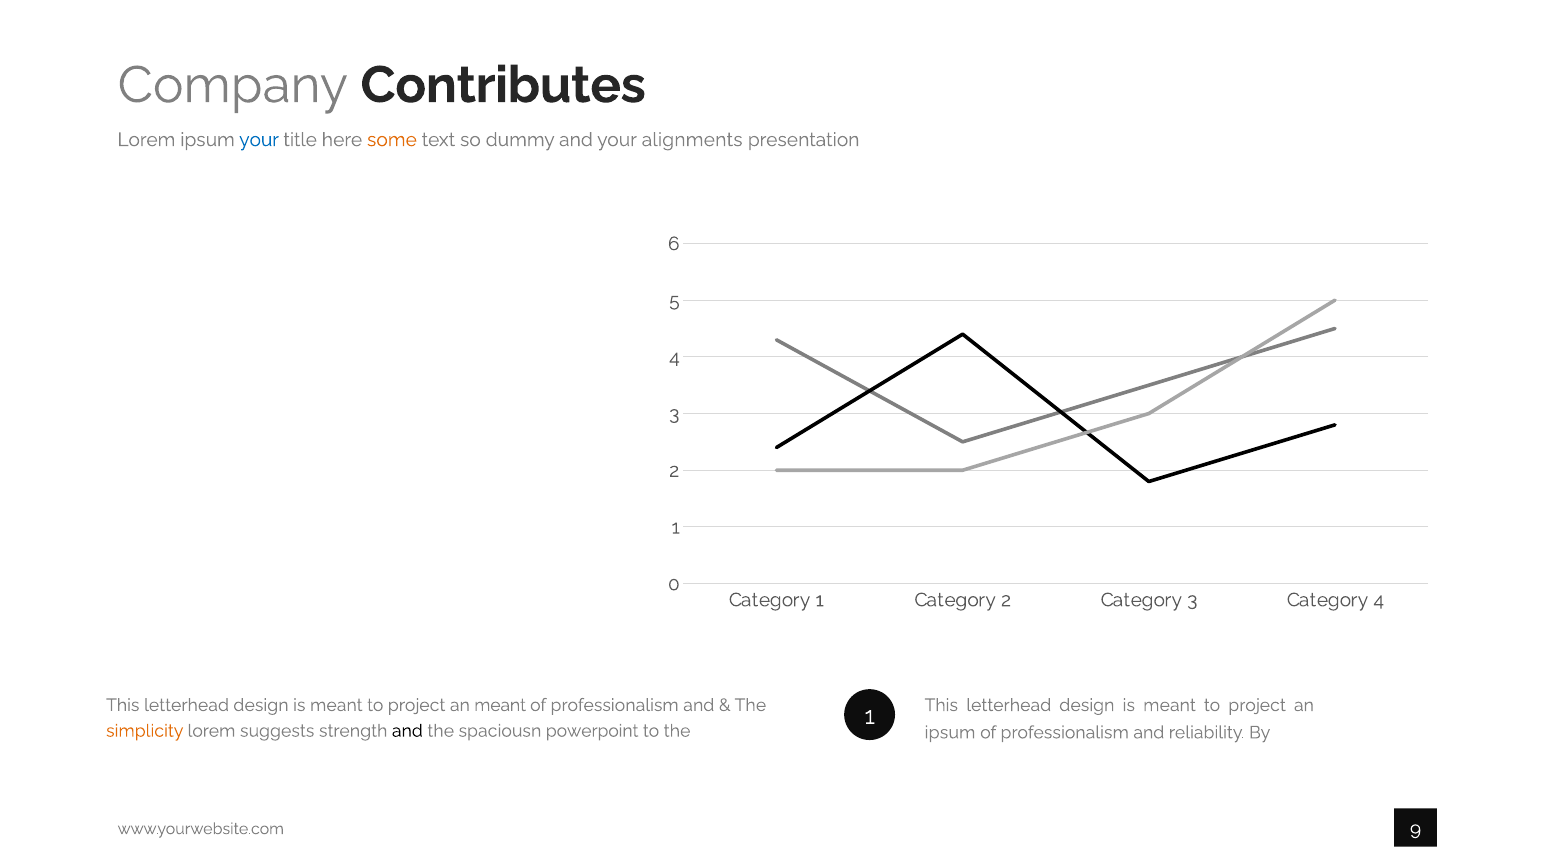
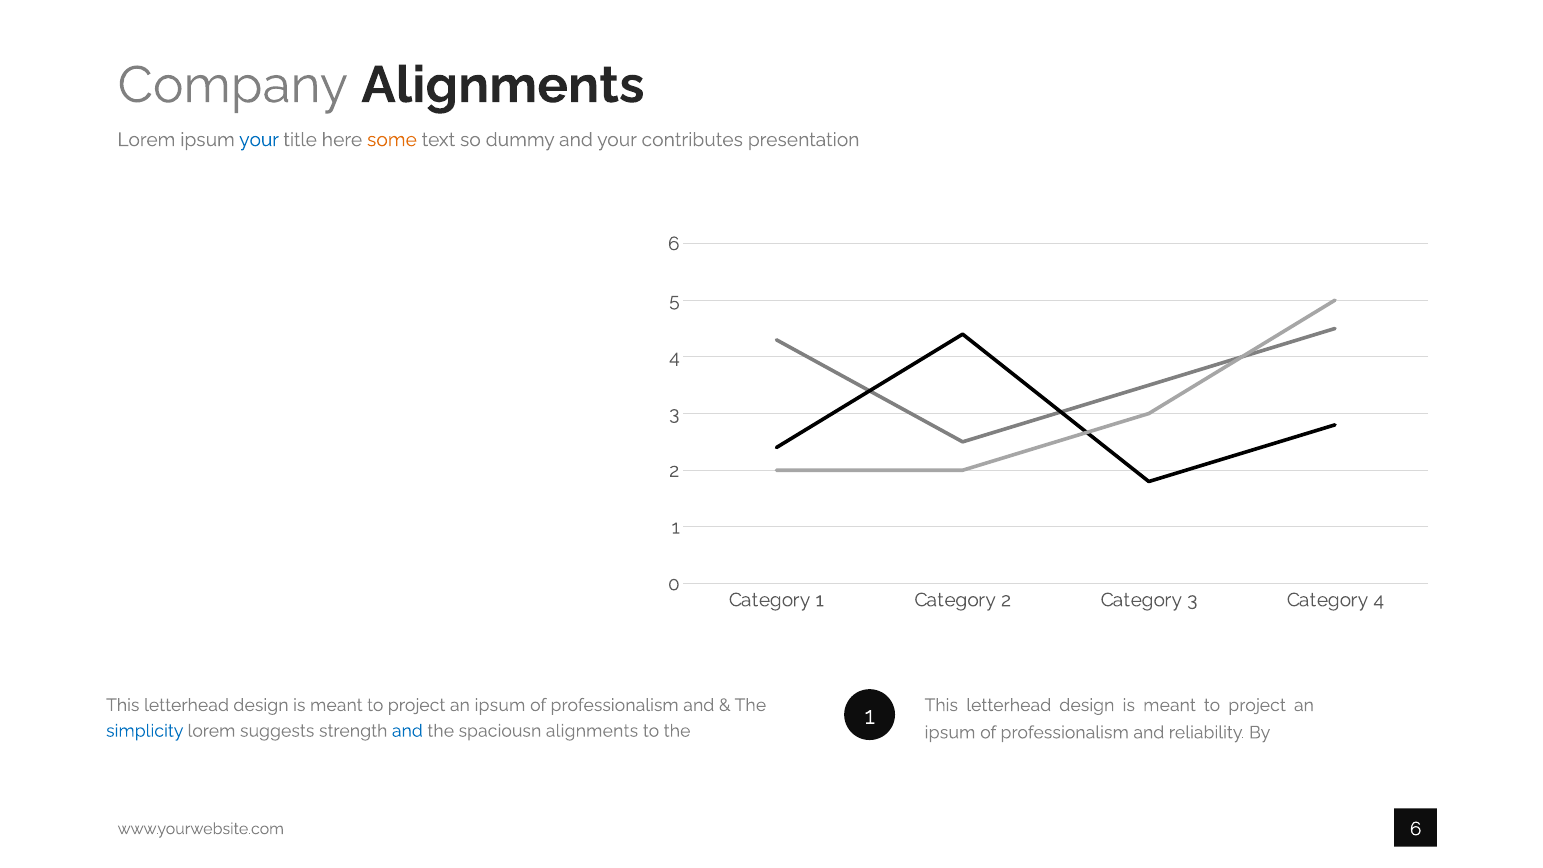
Company Contributes: Contributes -> Alignments
alignments: alignments -> contributes
meant at (500, 705): meant -> ipsum
simplicity colour: orange -> blue
and at (407, 731) colour: black -> blue
spaciousn powerpoint: powerpoint -> alignments
www.yourwebsite.com 9: 9 -> 6
